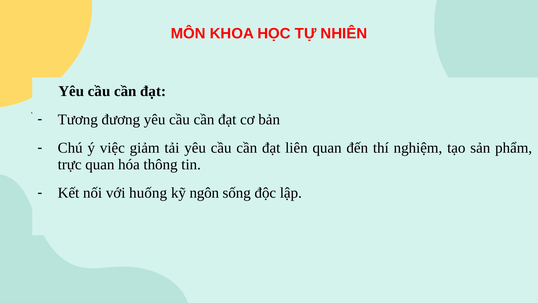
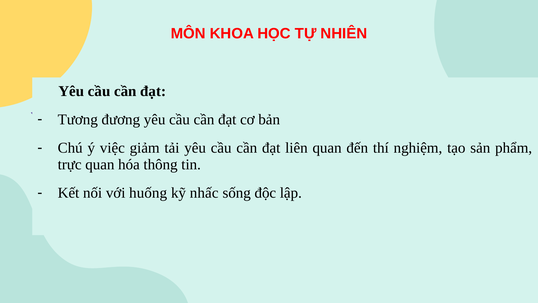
ngôn: ngôn -> nhấc
